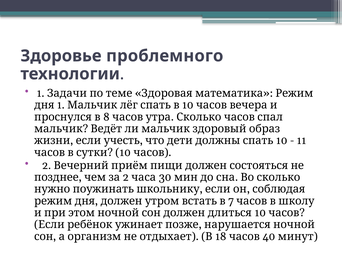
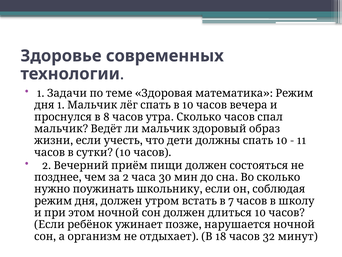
проблемного: проблемного -> современных
40: 40 -> 32
